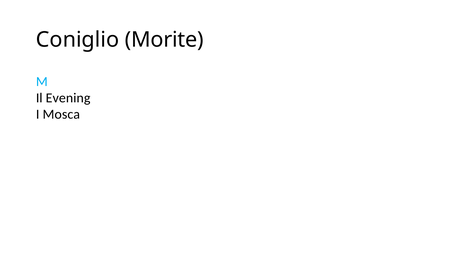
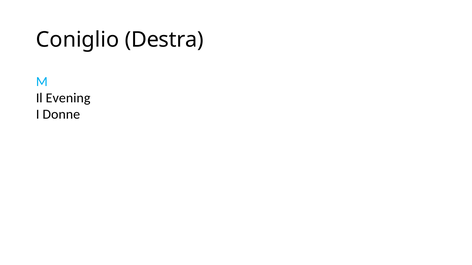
Morite: Morite -> Destra
Mosca: Mosca -> Donne
